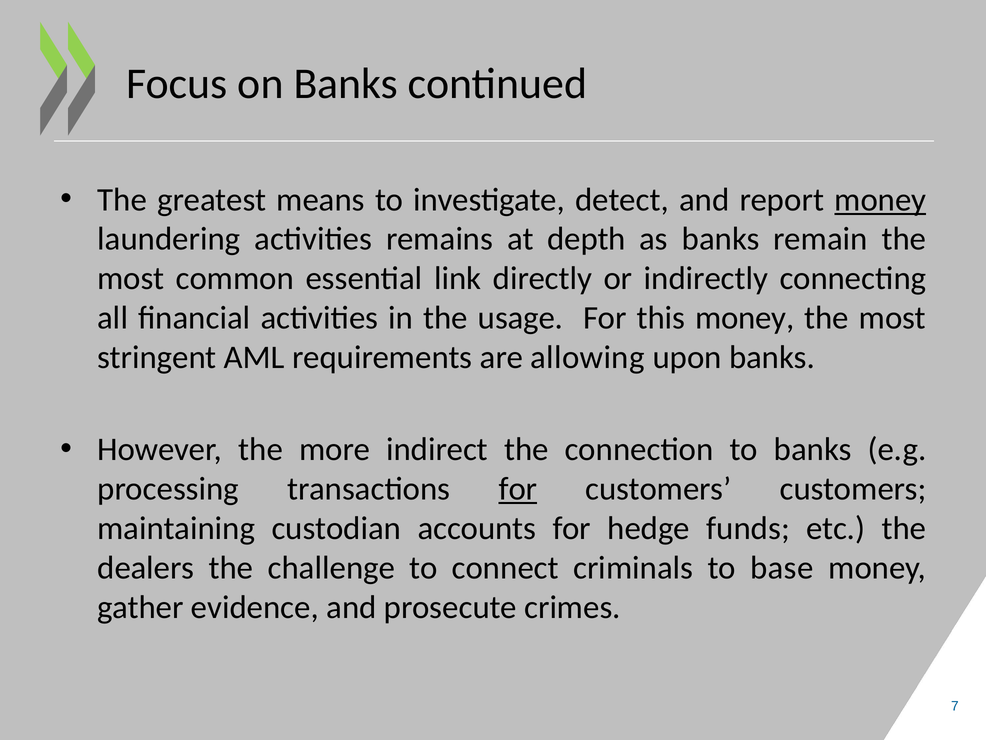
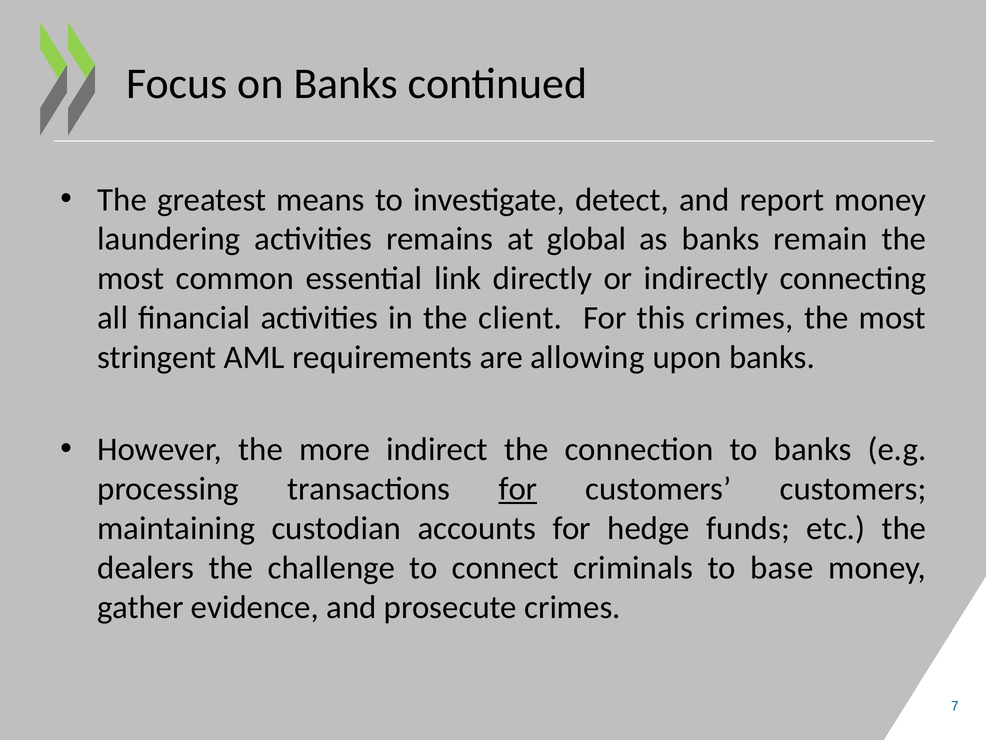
money at (880, 200) underline: present -> none
depth: depth -> global
usage: usage -> client
this money: money -> crimes
